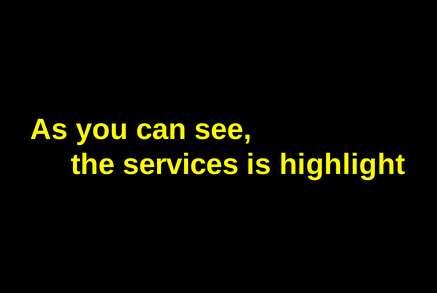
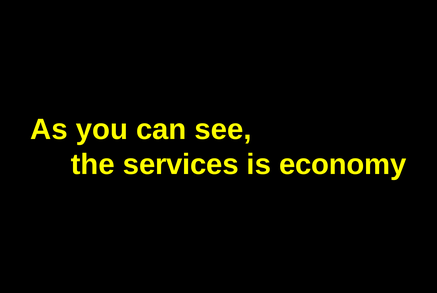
highlight: highlight -> economy
